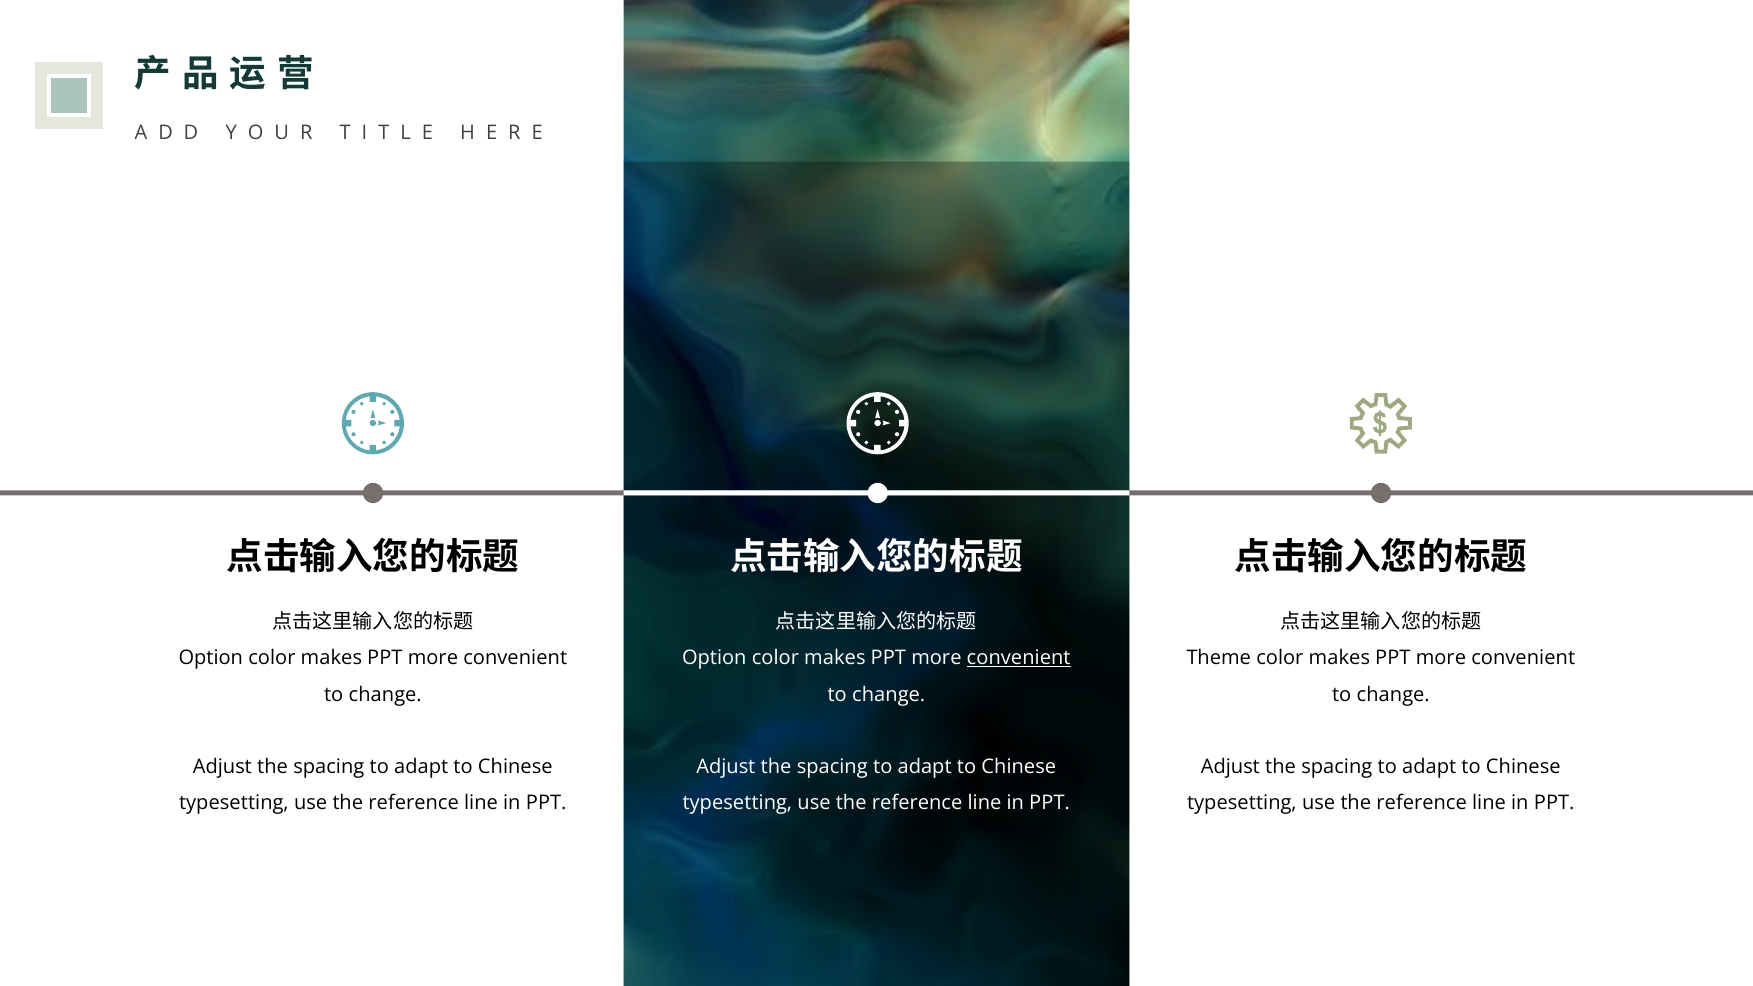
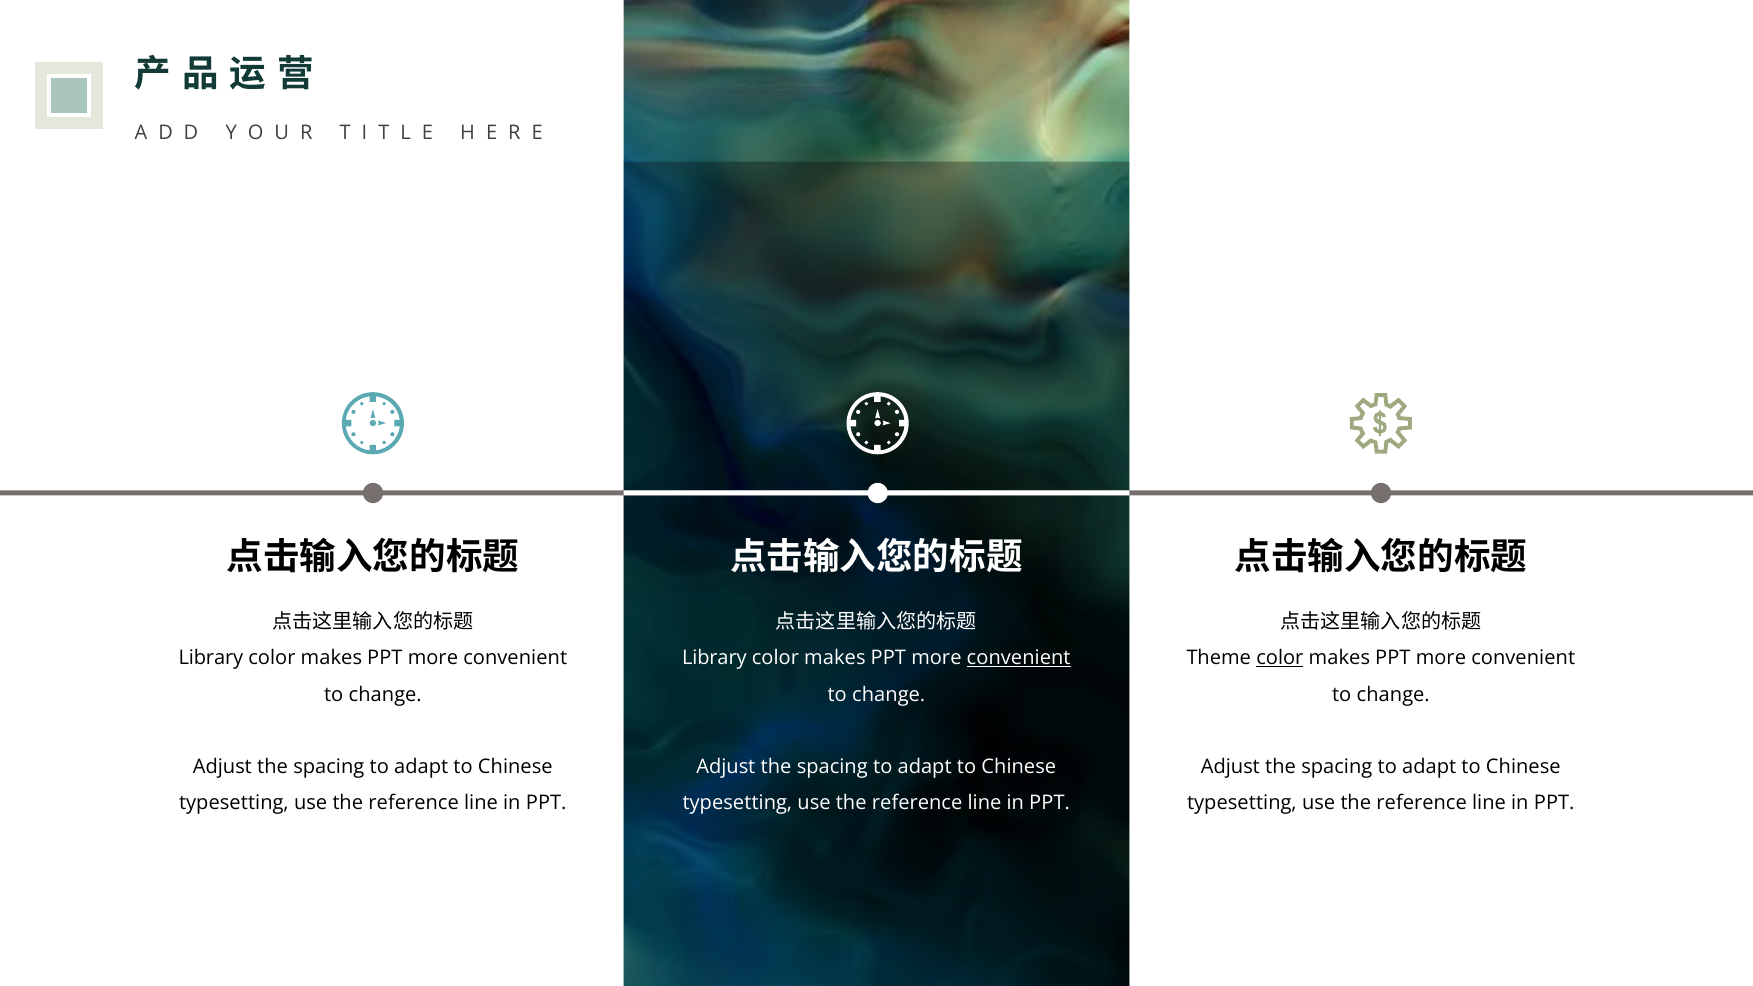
Option at (211, 658): Option -> Library
Option at (714, 658): Option -> Library
color at (1280, 658) underline: none -> present
